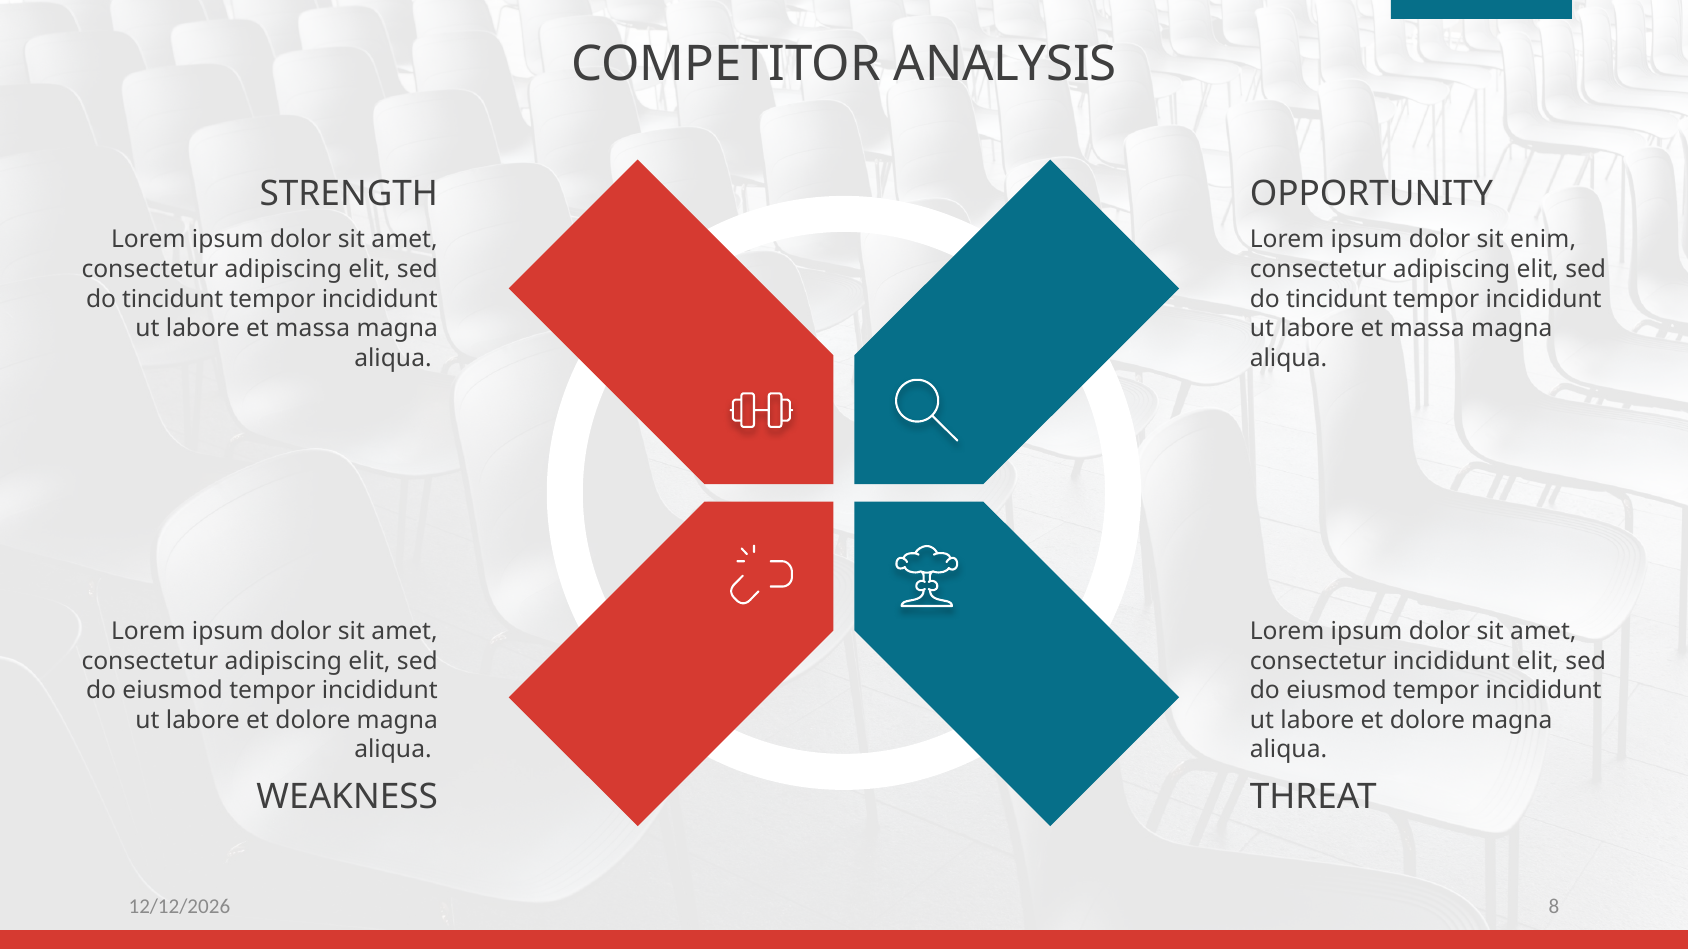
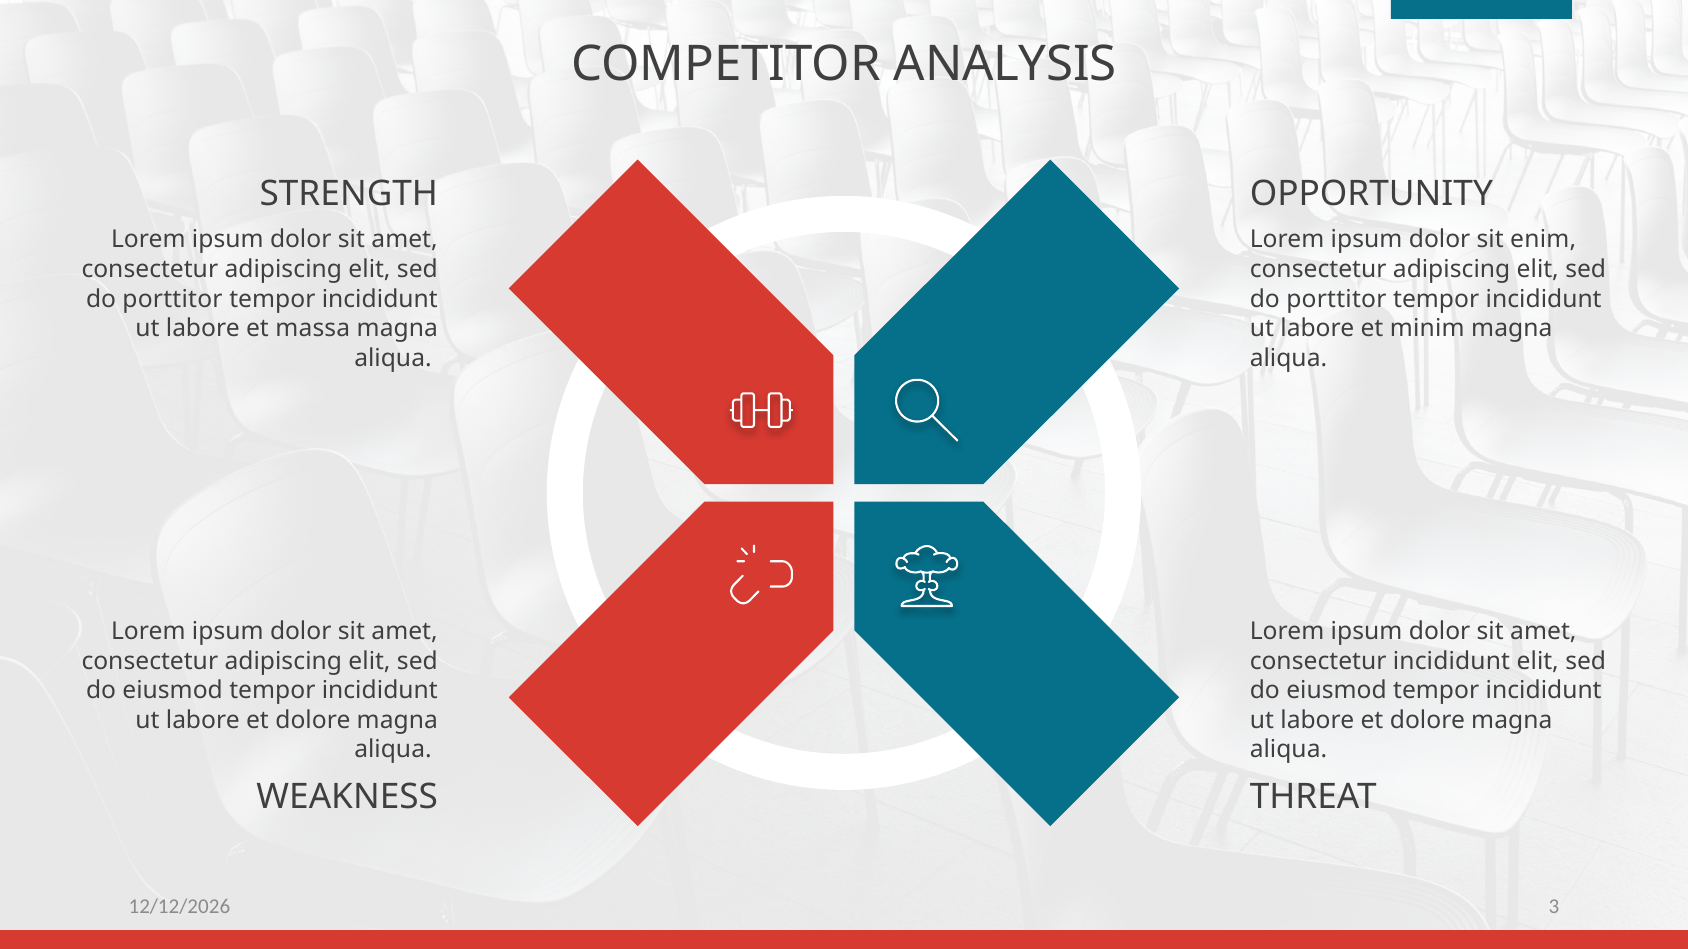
tincidunt at (173, 299): tincidunt -> porttitor
tincidunt at (1337, 299): tincidunt -> porttitor
massa at (1427, 329): massa -> minim
8: 8 -> 3
